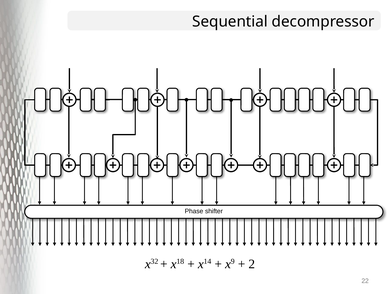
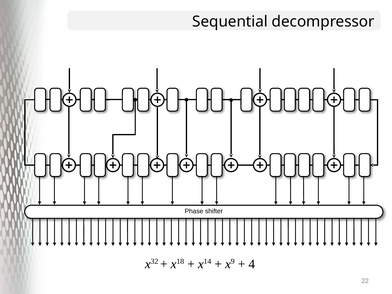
2: 2 -> 4
